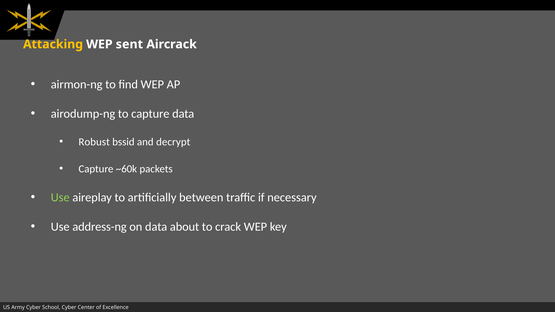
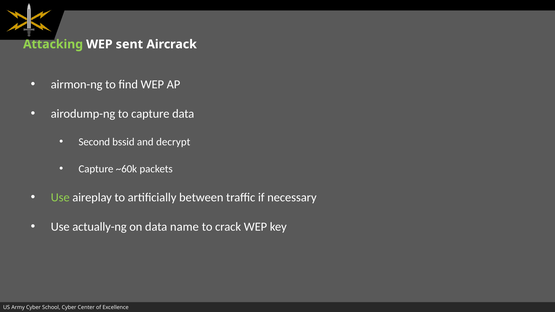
Attacking colour: yellow -> light green
Robust: Robust -> Second
address-ng: address-ng -> actually-ng
about: about -> name
